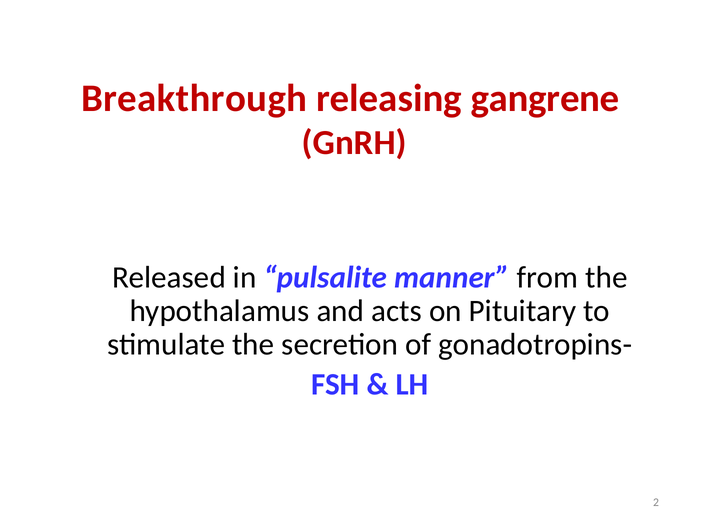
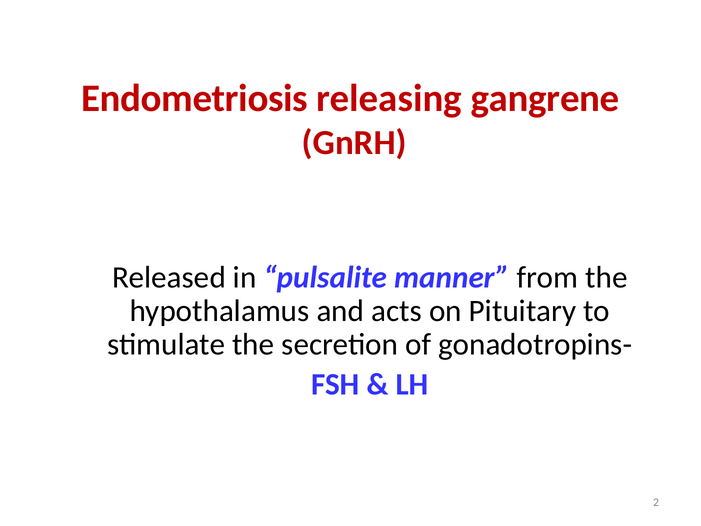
Breakthrough: Breakthrough -> Endometriosis
